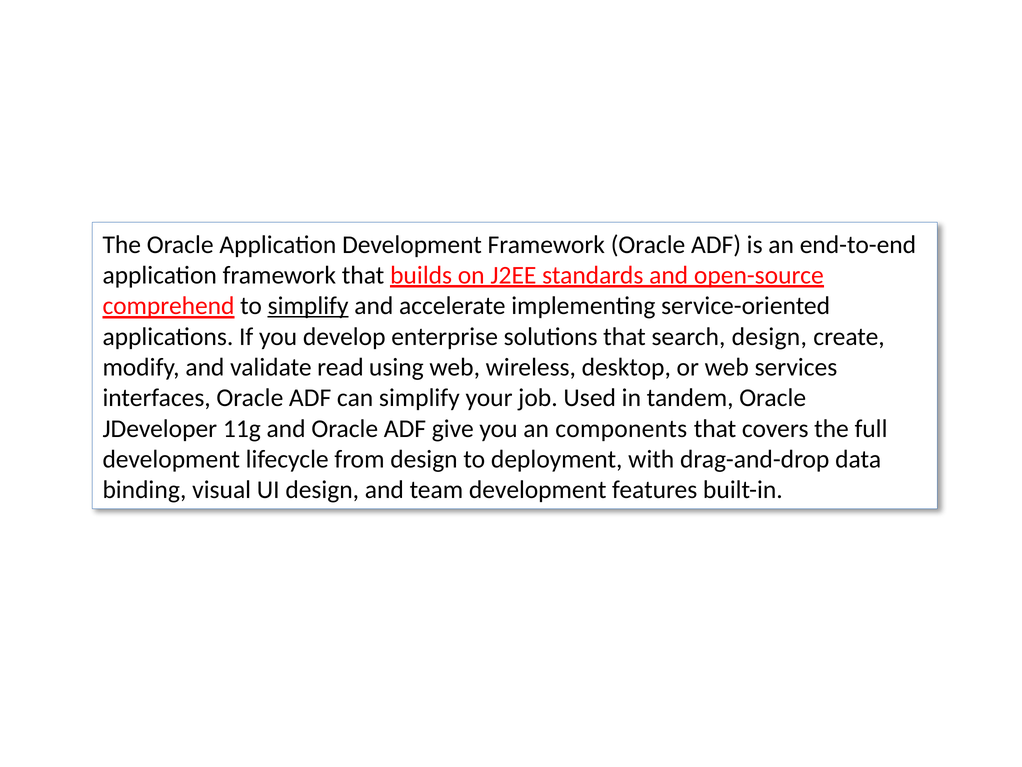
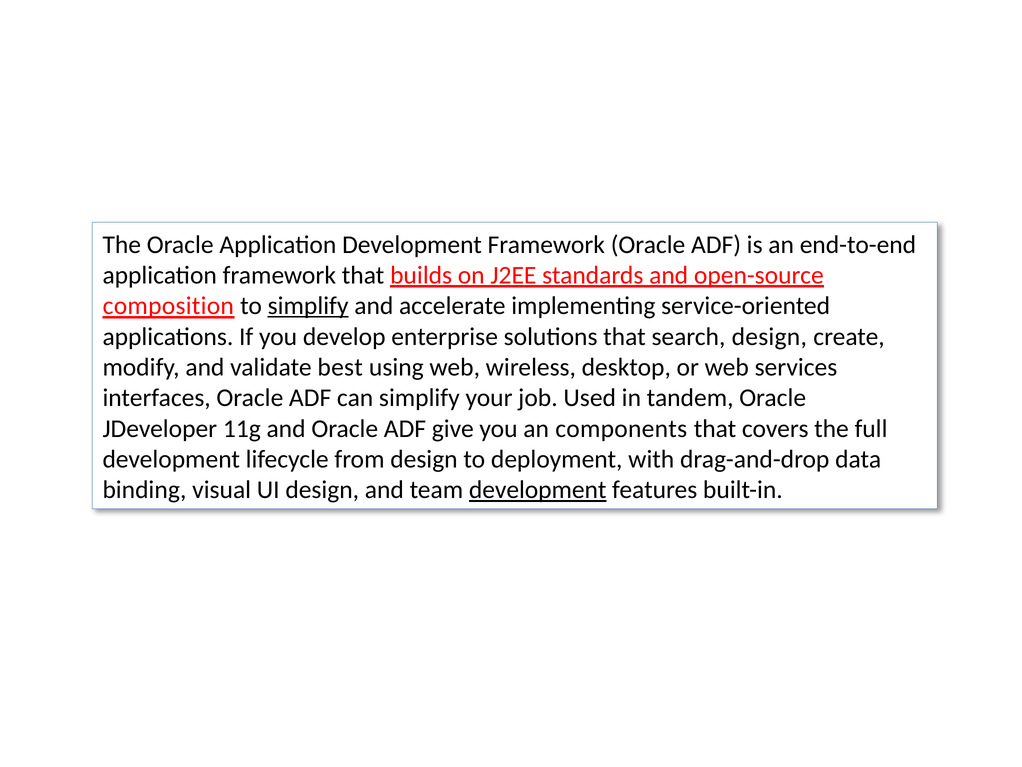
comprehend: comprehend -> composition
read: read -> best
development at (538, 490) underline: none -> present
